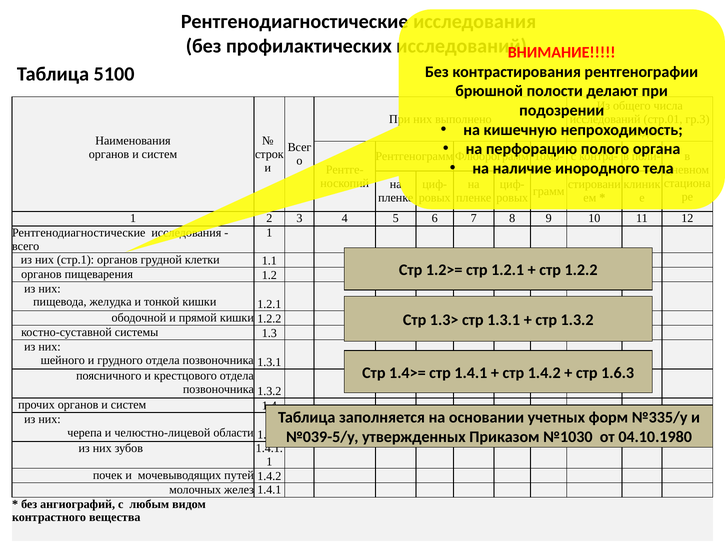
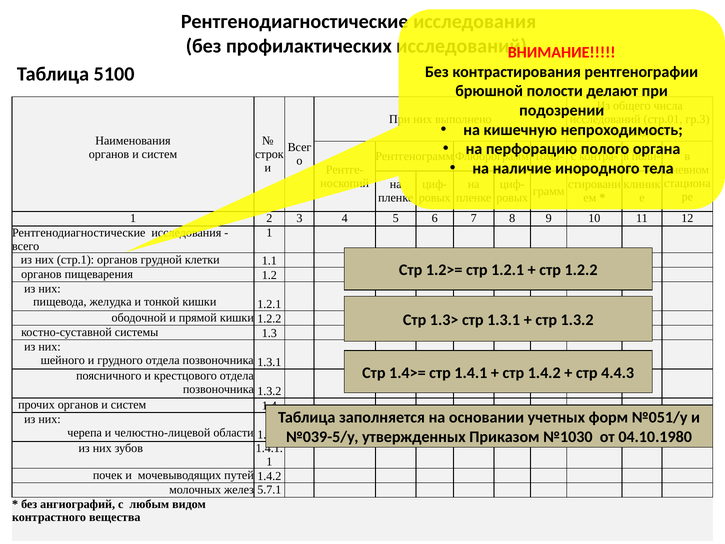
1.6.3: 1.6.3 -> 4.4.3
№335/у: №335/у -> №051/у
желез 1.4.1: 1.4.1 -> 5.7.1
